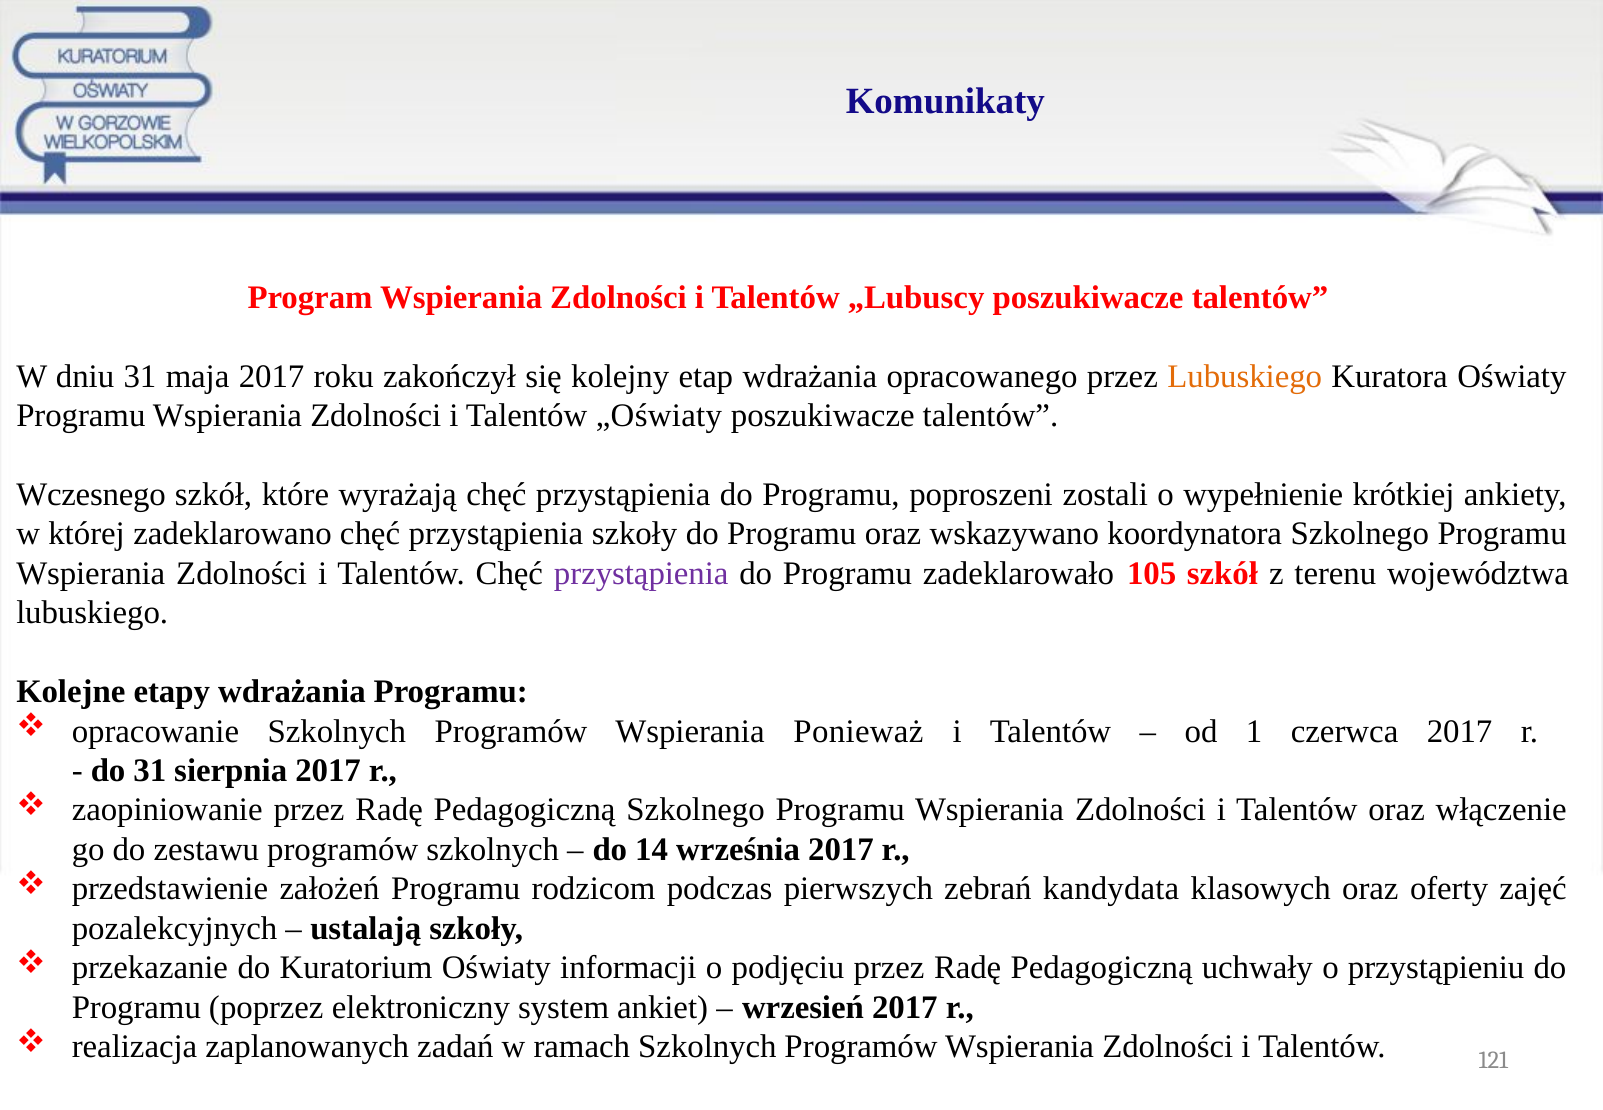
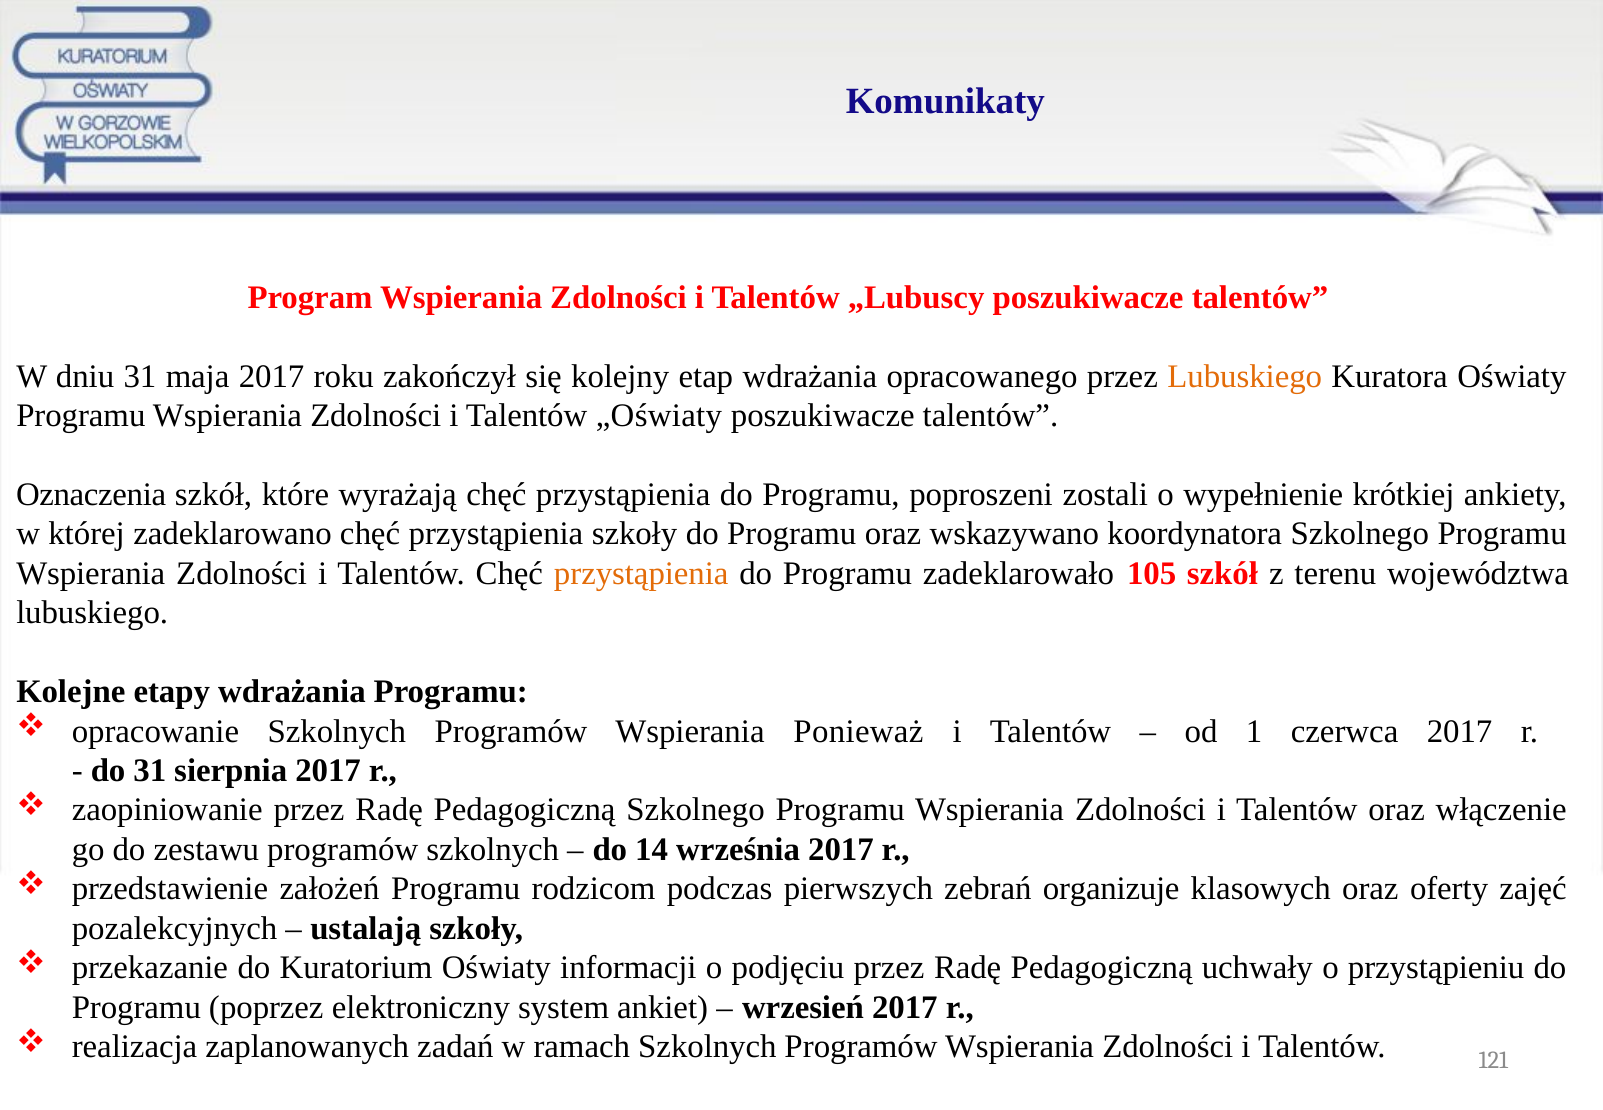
Wczesnego: Wczesnego -> Oznaczenia
przystąpienia at (641, 573) colour: purple -> orange
kandydata: kandydata -> organizuje
